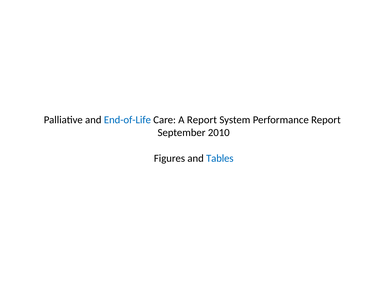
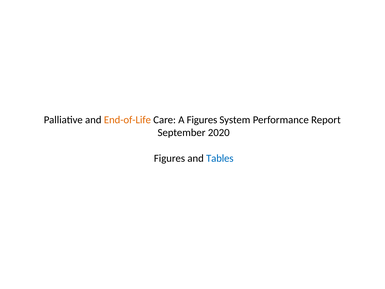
End-of-Life colour: blue -> orange
A Report: Report -> Figures
2010: 2010 -> 2020
